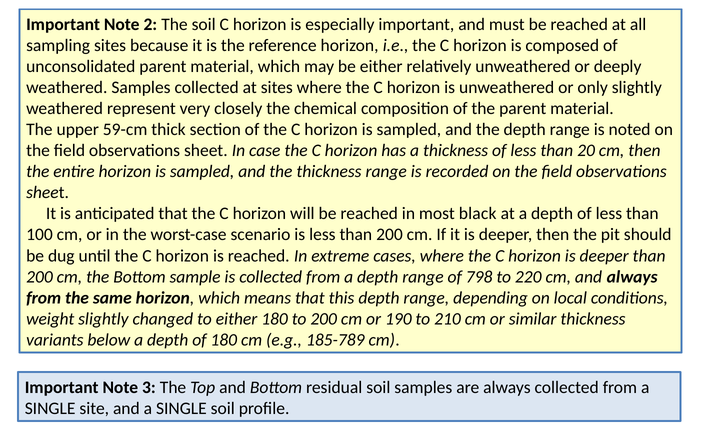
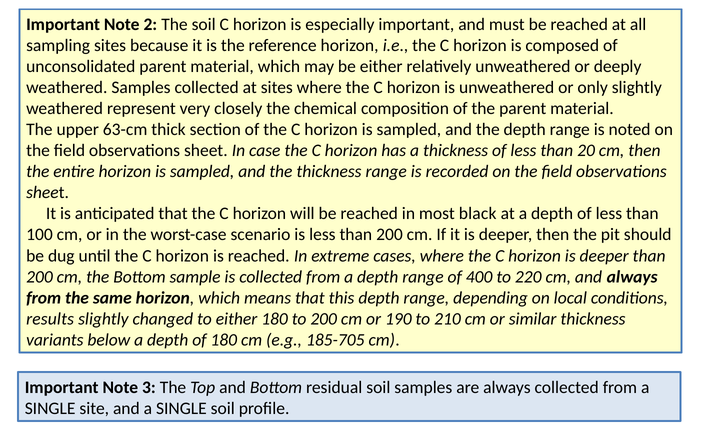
59-cm: 59-cm -> 63-cm
798: 798 -> 400
weight: weight -> results
185-789: 185-789 -> 185-705
